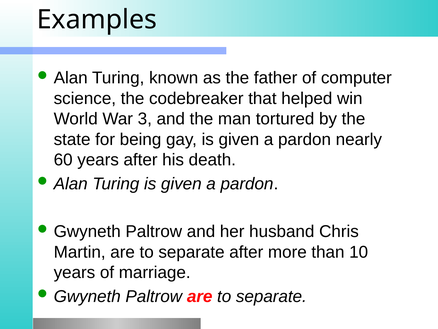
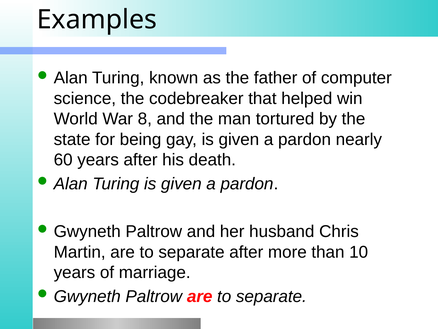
3: 3 -> 8
